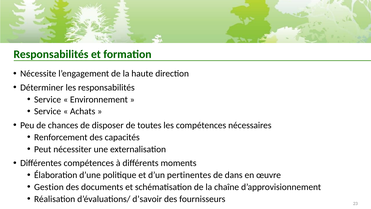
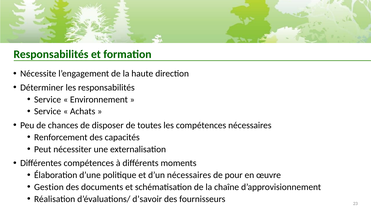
d’un pertinentes: pertinentes -> nécessaires
dans: dans -> pour
